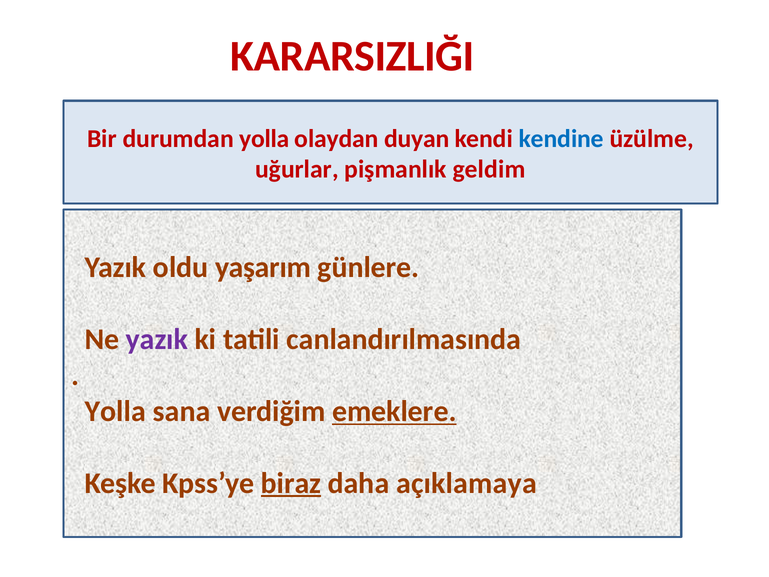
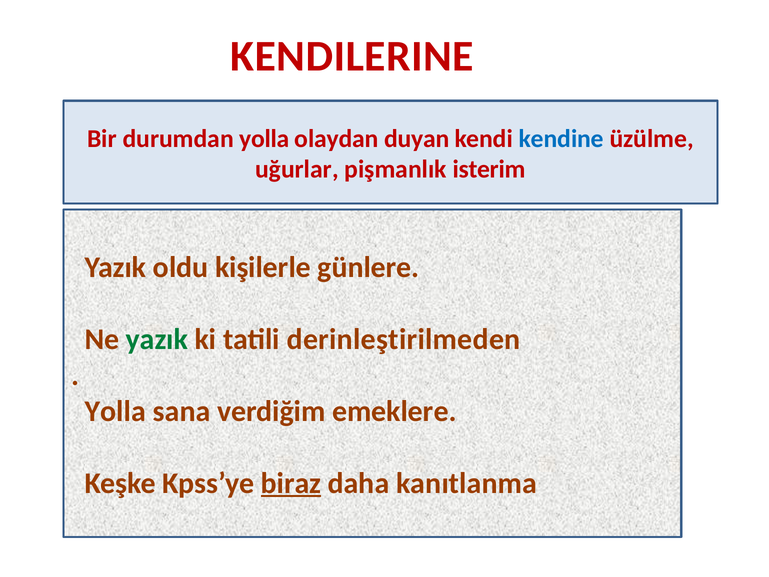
KARARSIZLIĞI: KARARSIZLIĞI -> KENDILERINE
geldim: geldim -> isterim
yaşarım: yaşarım -> kişilerle
yazık at (157, 339) colour: purple -> green
canlandırılmasında: canlandırılmasında -> derinleştirilmeden
emeklere underline: present -> none
açıklamaya: açıklamaya -> kanıtlanma
